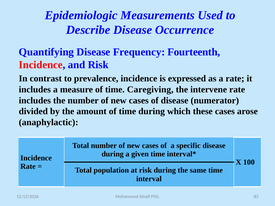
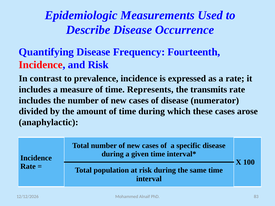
Caregiving: Caregiving -> Represents
intervene: intervene -> transmits
